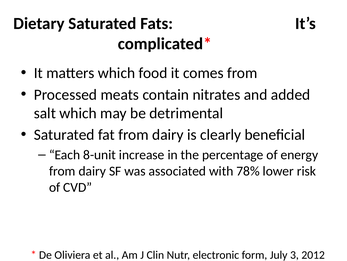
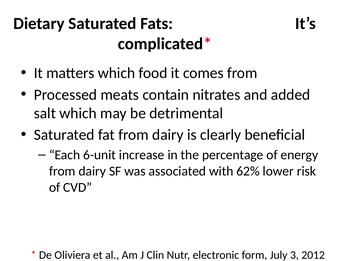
8-unit: 8-unit -> 6-unit
78%: 78% -> 62%
